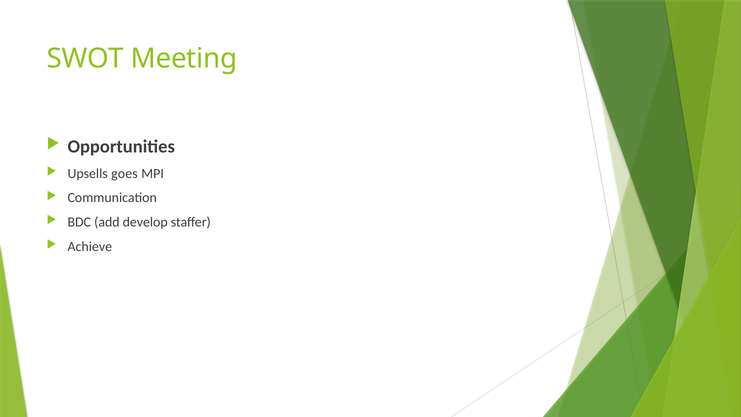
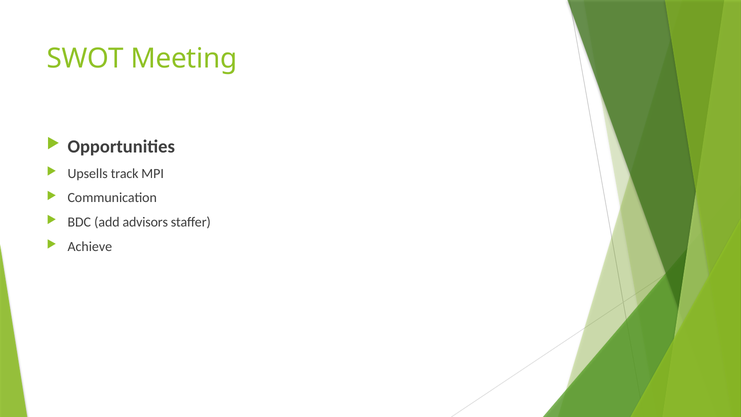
goes: goes -> track
develop: develop -> advisors
